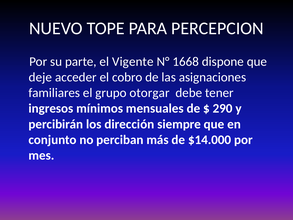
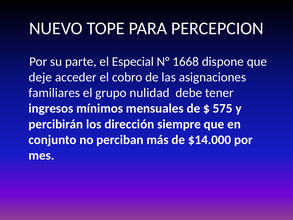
Vigente: Vigente -> Especial
otorgar: otorgar -> nulidad
290: 290 -> 575
